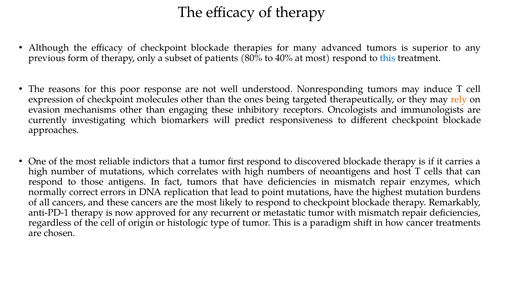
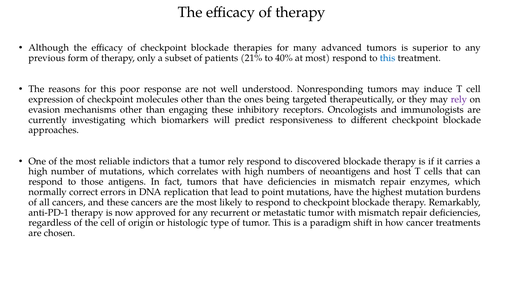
80%: 80% -> 21%
rely at (459, 99) colour: orange -> purple
tumor first: first -> rely
